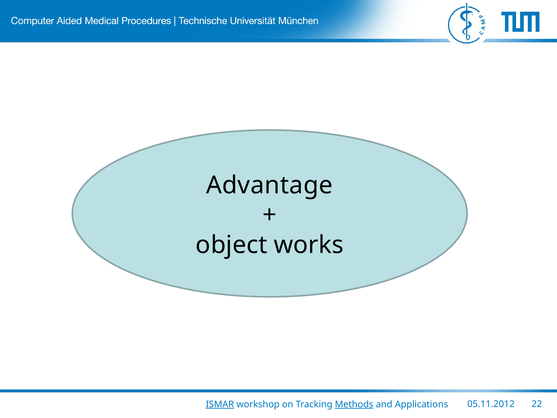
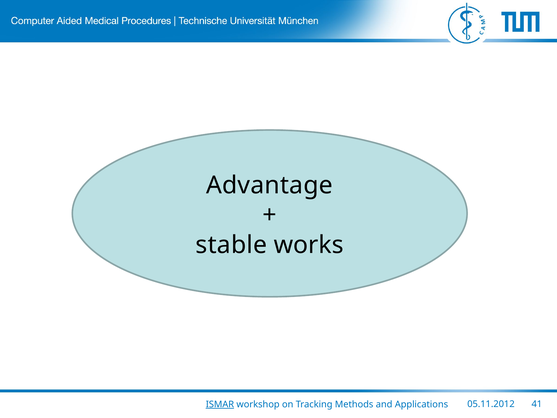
object: object -> stable
Methods underline: present -> none
22: 22 -> 41
